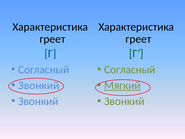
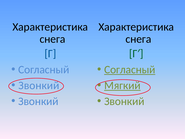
греет at (52, 39): греет -> снега
греет at (138, 39): греет -> снега
Согласный at (130, 69) underline: none -> present
